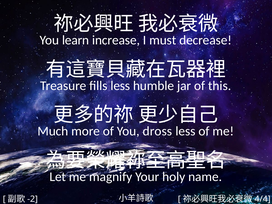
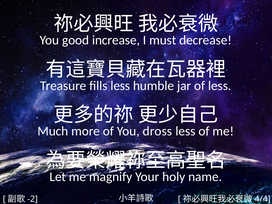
learn: learn -> good
of this: this -> less
